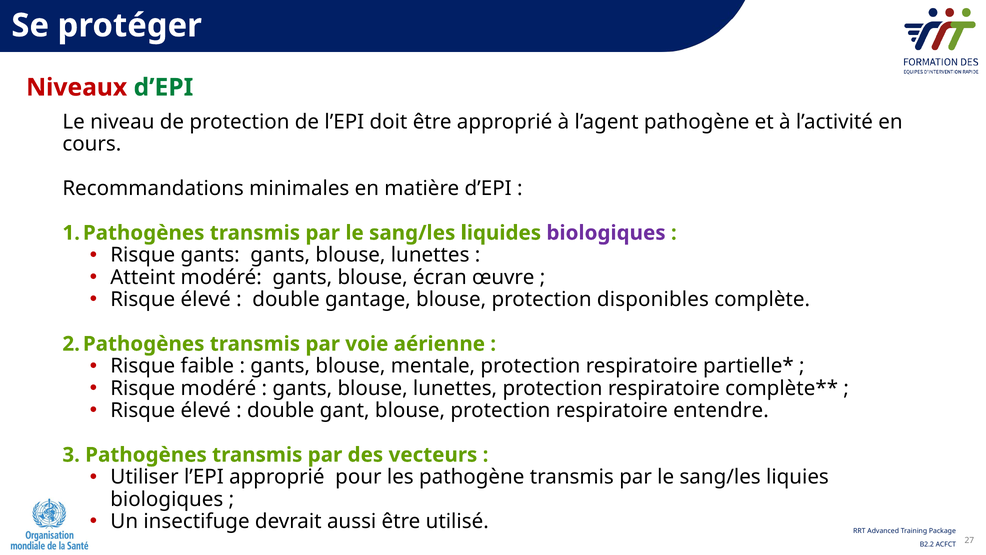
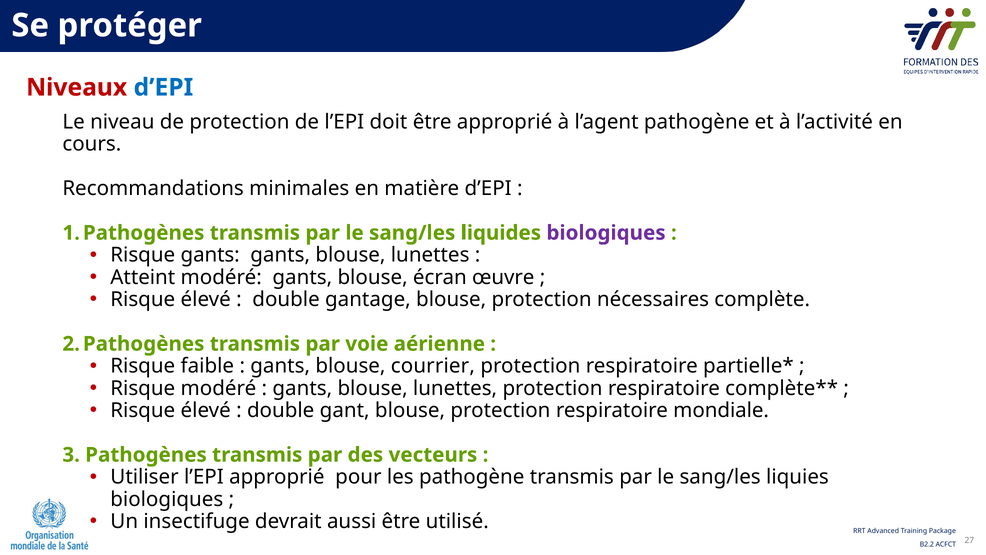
d’EPI at (163, 87) colour: green -> blue
disponibles: disponibles -> nécessaires
mentale: mentale -> courrier
entendre: entendre -> mondiale
